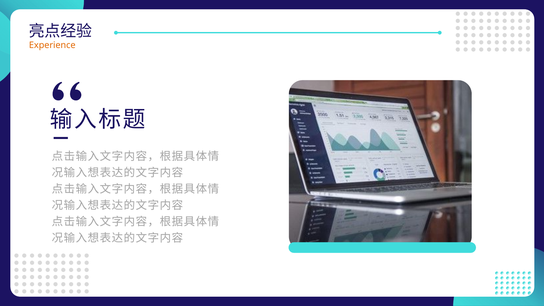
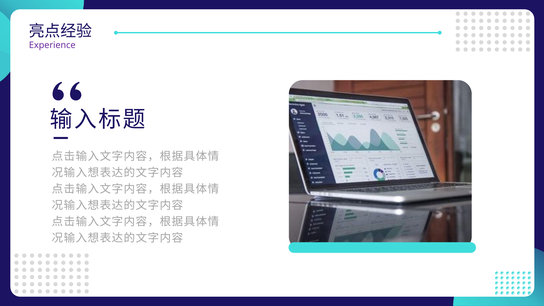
Experience colour: orange -> purple
